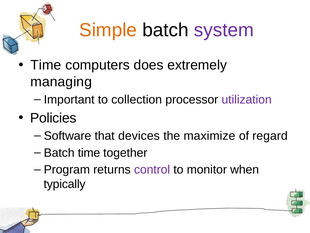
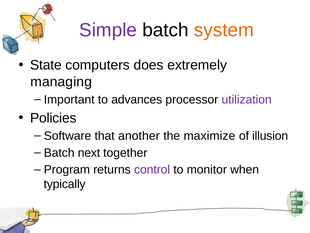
Simple colour: orange -> purple
system colour: purple -> orange
Time at (46, 65): Time -> State
collection: collection -> advances
devices: devices -> another
regard: regard -> illusion
Batch time: time -> next
